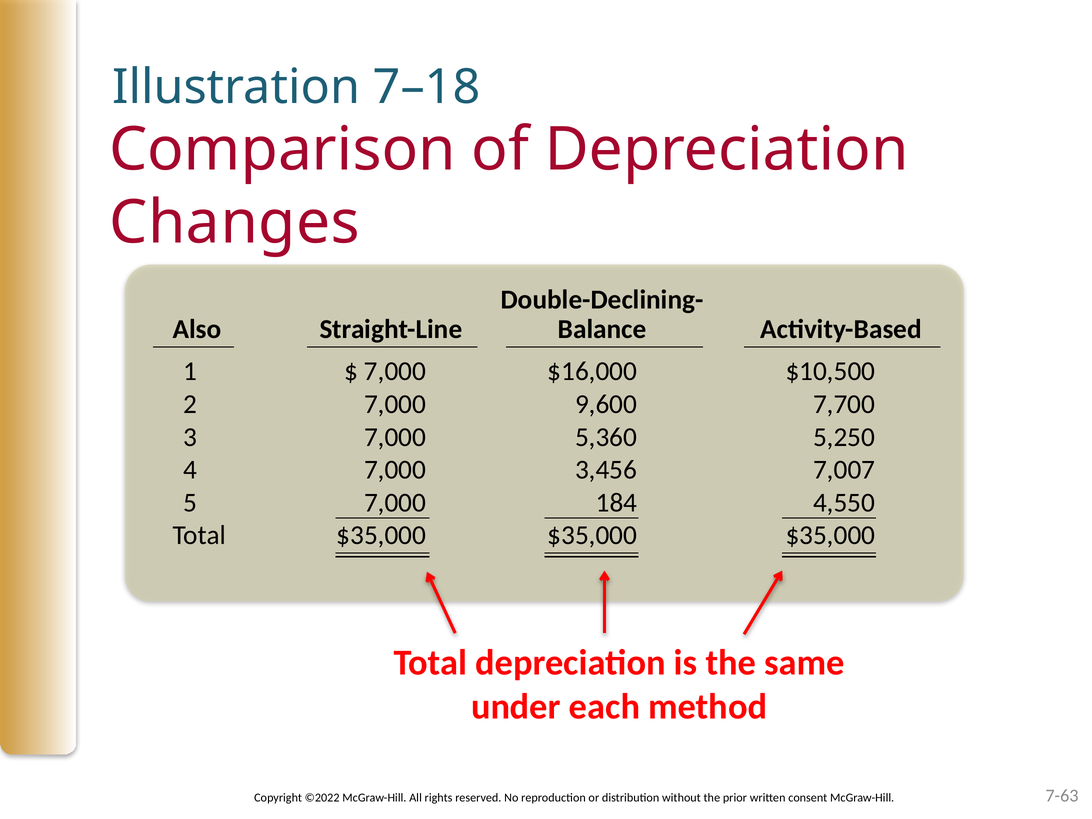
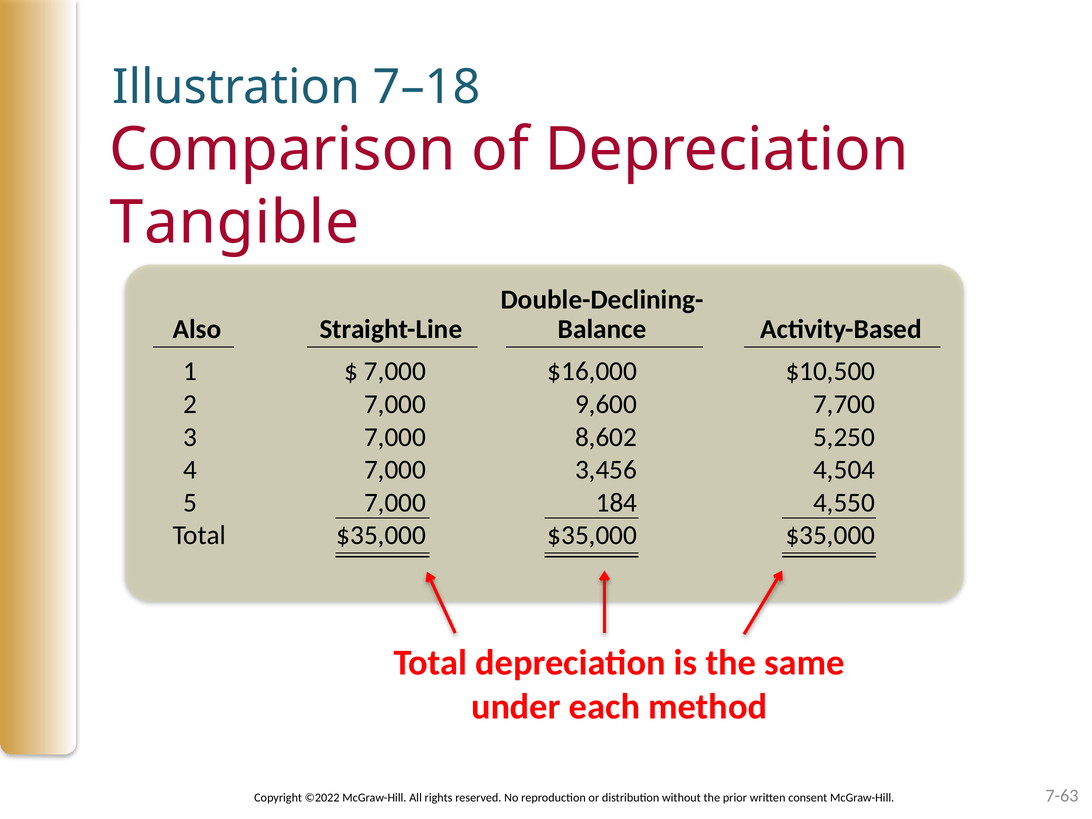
Changes: Changes -> Tangible
5,360: 5,360 -> 8,602
7,007: 7,007 -> 4,504
